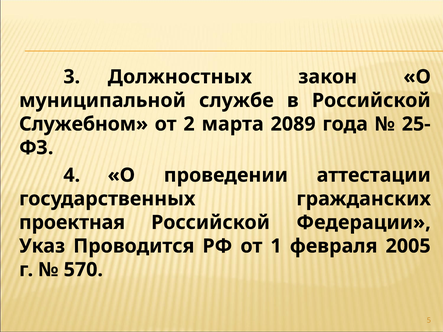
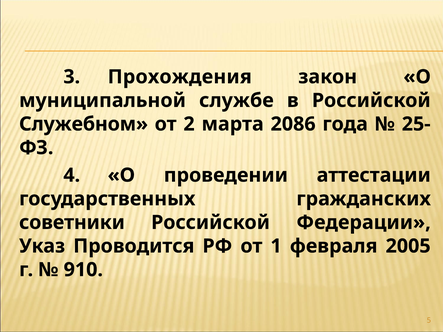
Должностных: Должностных -> Прохождения
2089: 2089 -> 2086
проектная: проектная -> советники
570: 570 -> 910
